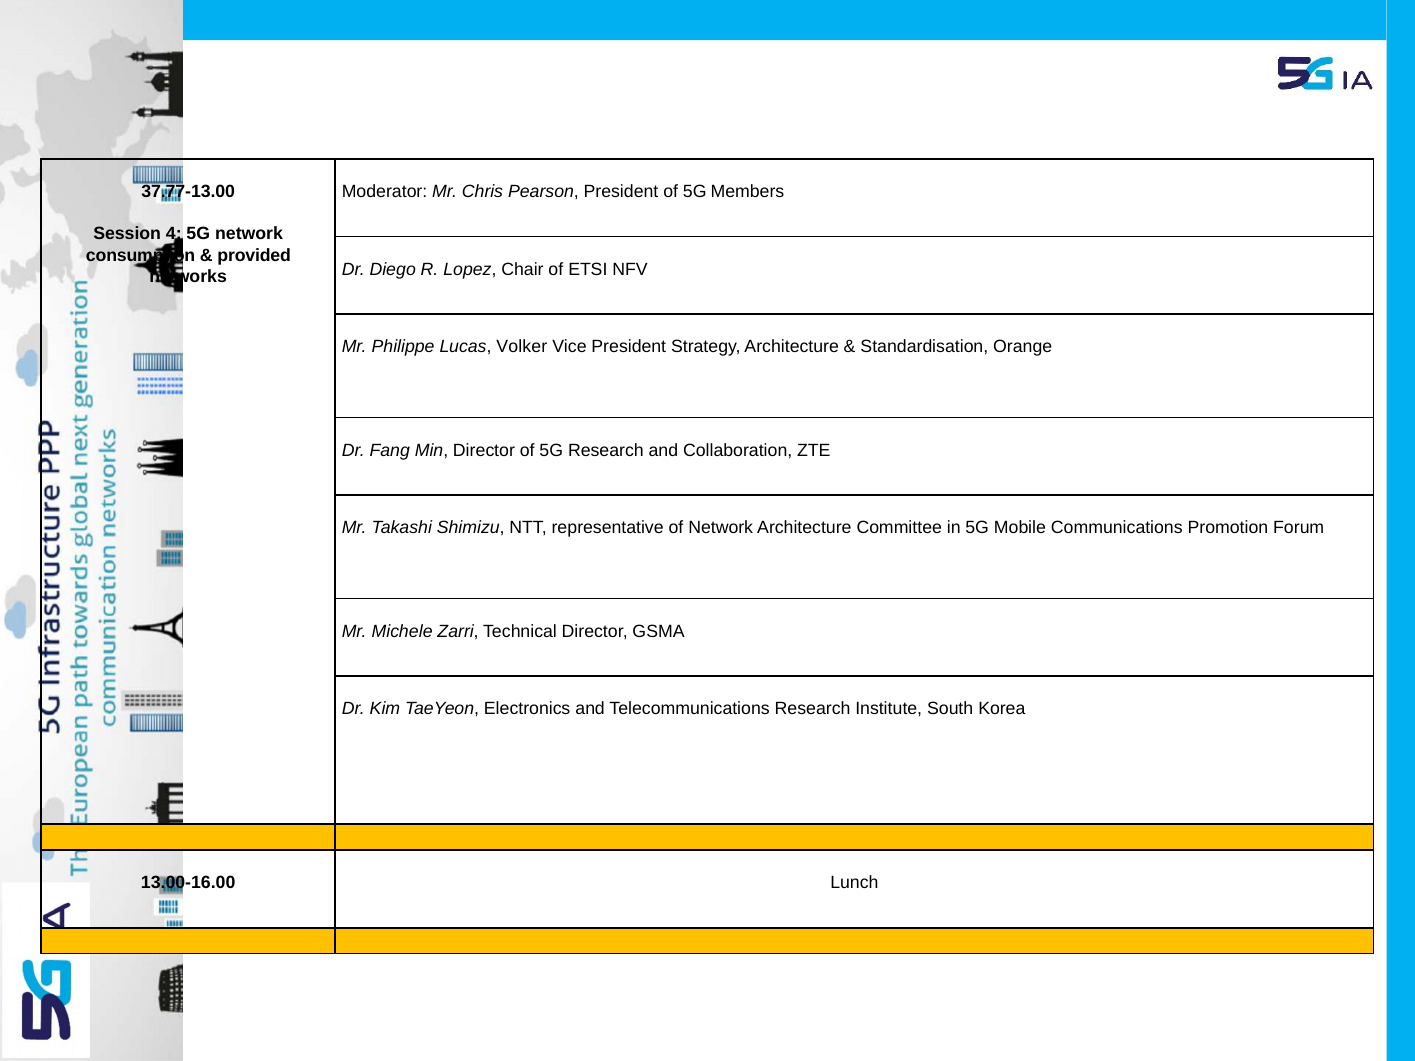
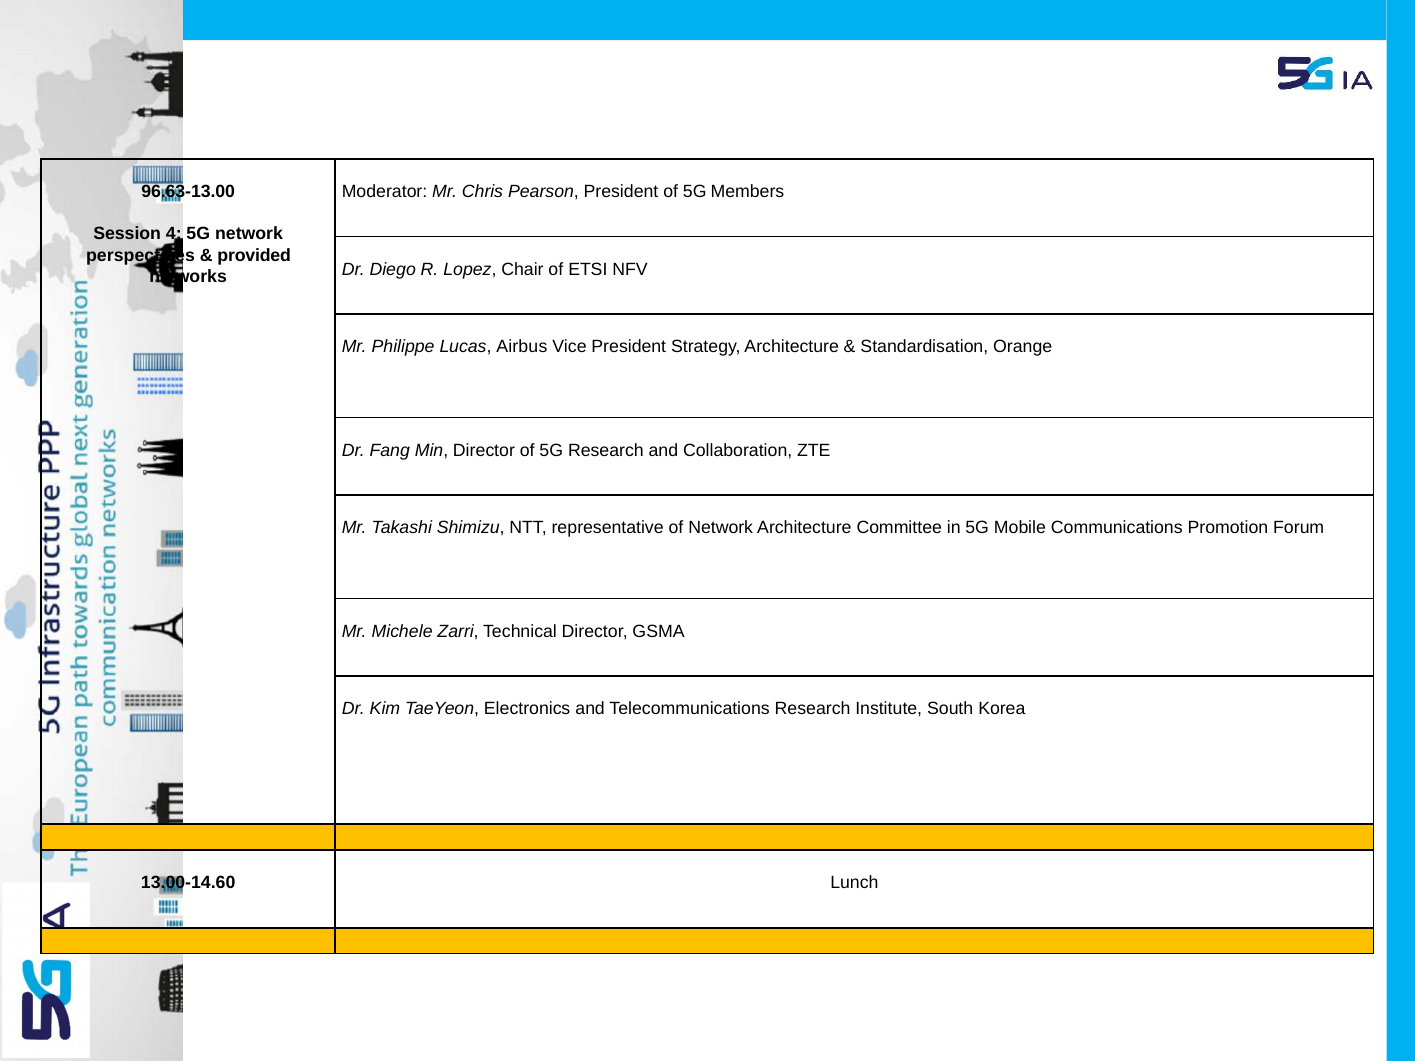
37.77-13.00: 37.77-13.00 -> 96.63-13.00
consumption: consumption -> perspectives
Volker: Volker -> Airbus
13.00-16.00: 13.00-16.00 -> 13.00-14.60
